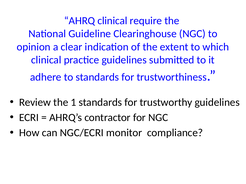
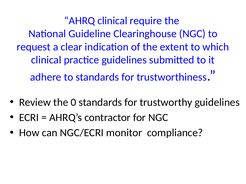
opinion: opinion -> request
1: 1 -> 0
